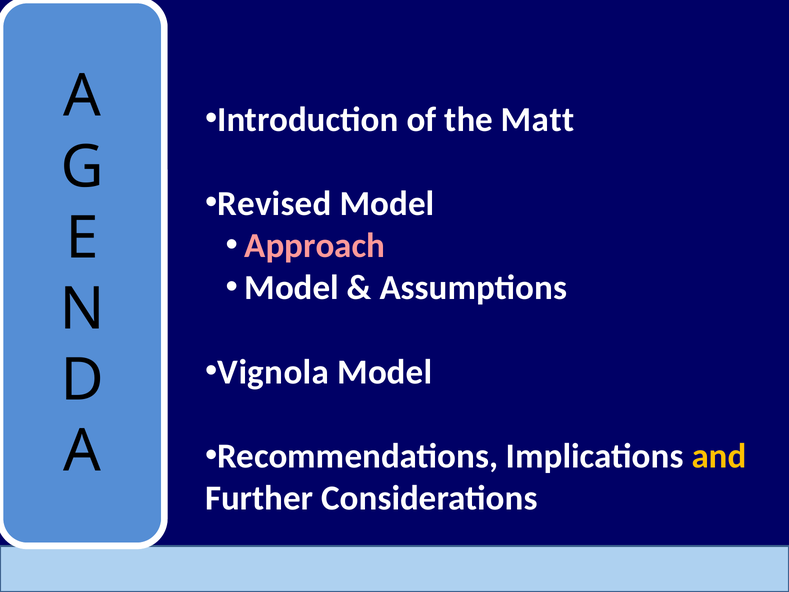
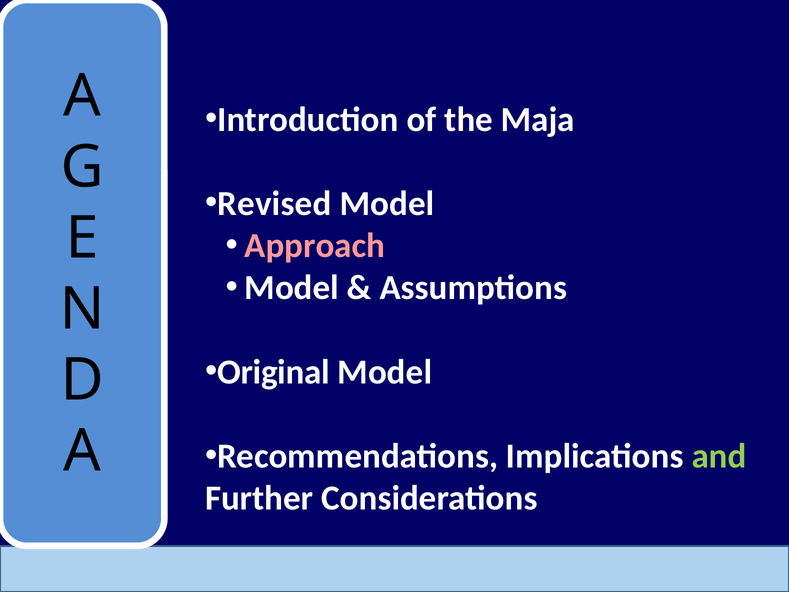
Matt: Matt -> Maja
Vignola: Vignola -> Original
and colour: yellow -> light green
